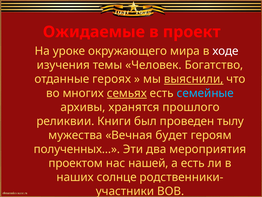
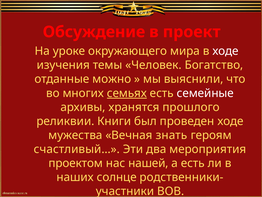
Ожидаемые: Ожидаемые -> Обсуждение
героях: героях -> можно
выяснили underline: present -> none
семейные colour: light blue -> white
проведен тылу: тылу -> ходе
будет: будет -> знать
полученных…: полученных… -> счастливый…
